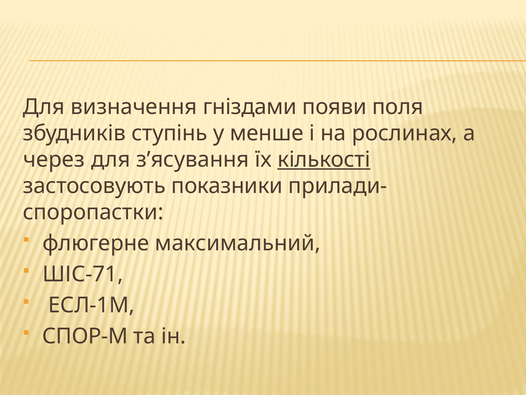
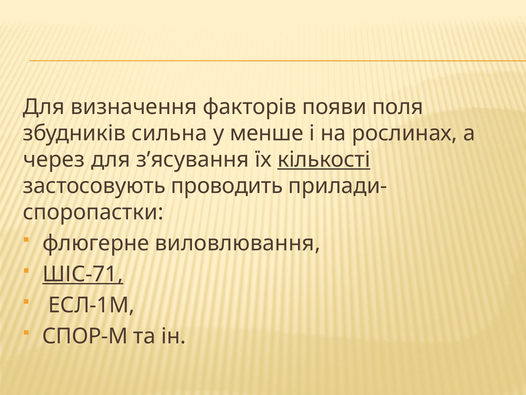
гніздами: гніздами -> факторів
ступінь: ступінь -> сильна
показники: показники -> проводить
максимальний: максимальний -> виловлювання
ШІС-71 underline: none -> present
